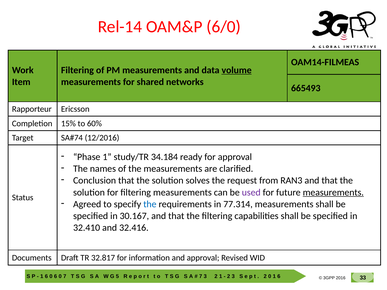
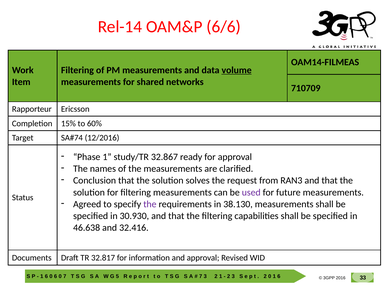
6/0: 6/0 -> 6/6
665493: 665493 -> 710709
34.184: 34.184 -> 32.867
measurements at (333, 193) underline: present -> none
the at (150, 204) colour: blue -> purple
77.314: 77.314 -> 38.130
30.167: 30.167 -> 30.930
32.410: 32.410 -> 46.638
